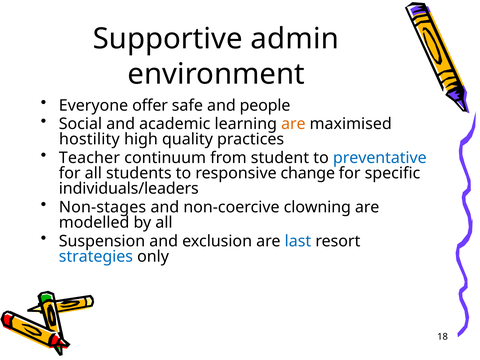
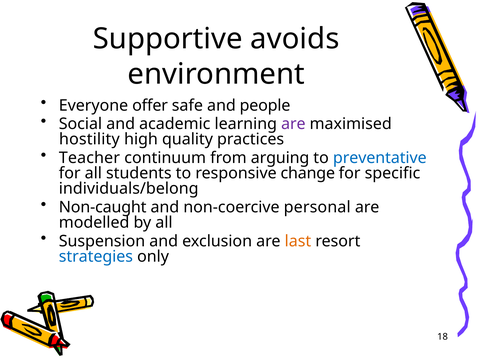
admin: admin -> avoids
are at (293, 124) colour: orange -> purple
student: student -> arguing
individuals/leaders: individuals/leaders -> individuals/belong
Non-stages: Non-stages -> Non-caught
clowning: clowning -> personal
last colour: blue -> orange
